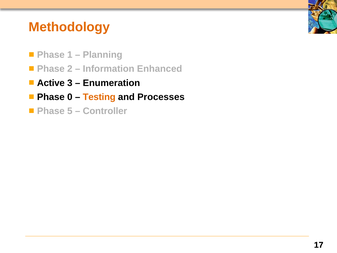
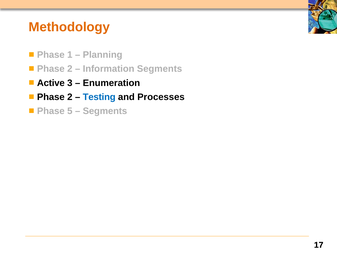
Information Enhanced: Enhanced -> Segments
0 at (70, 97): 0 -> 2
Testing colour: orange -> blue
Controller at (105, 111): Controller -> Segments
